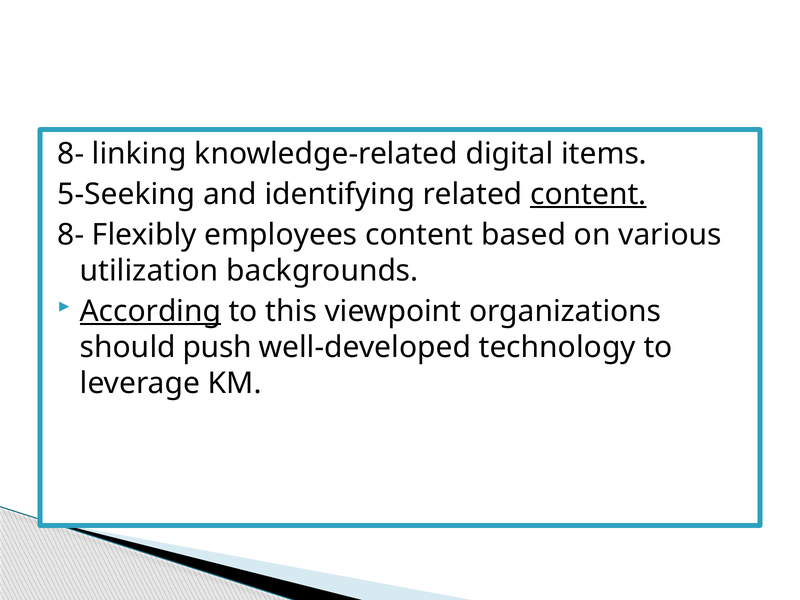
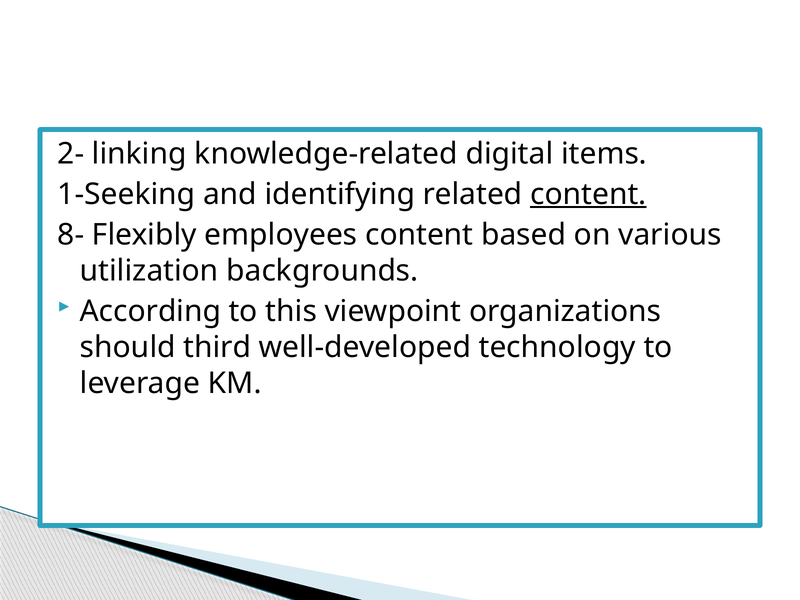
8- at (71, 154): 8- -> 2-
5-Seeking: 5-Seeking -> 1-Seeking
According underline: present -> none
push: push -> third
